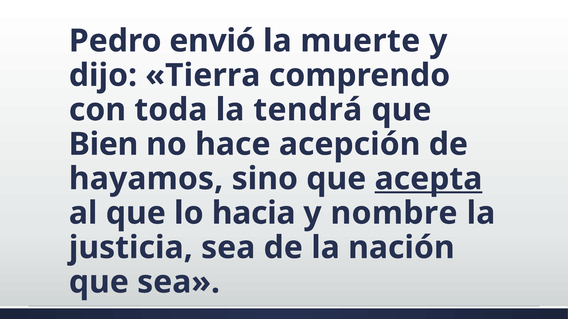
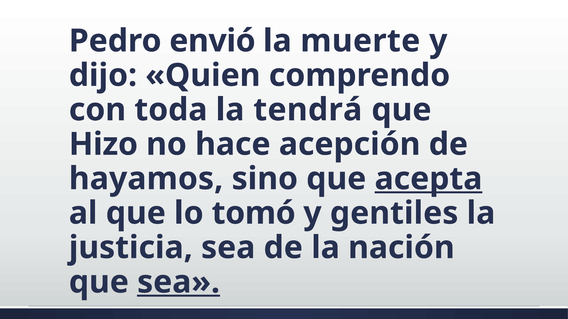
Tierra: Tierra -> Quien
Bien: Bien -> Hizo
hacia: hacia -> tomó
nombre: nombre -> gentiles
sea at (179, 282) underline: none -> present
